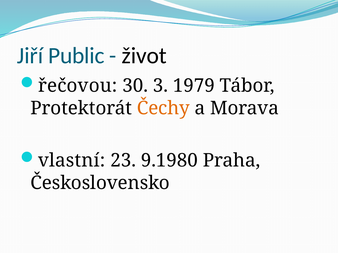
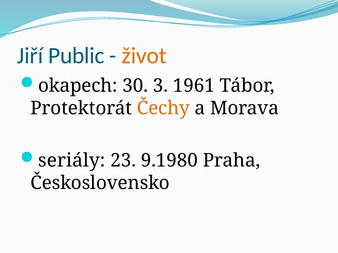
život colour: black -> orange
řečovou: řečovou -> okapech
1979: 1979 -> 1961
vlastní: vlastní -> seriály
